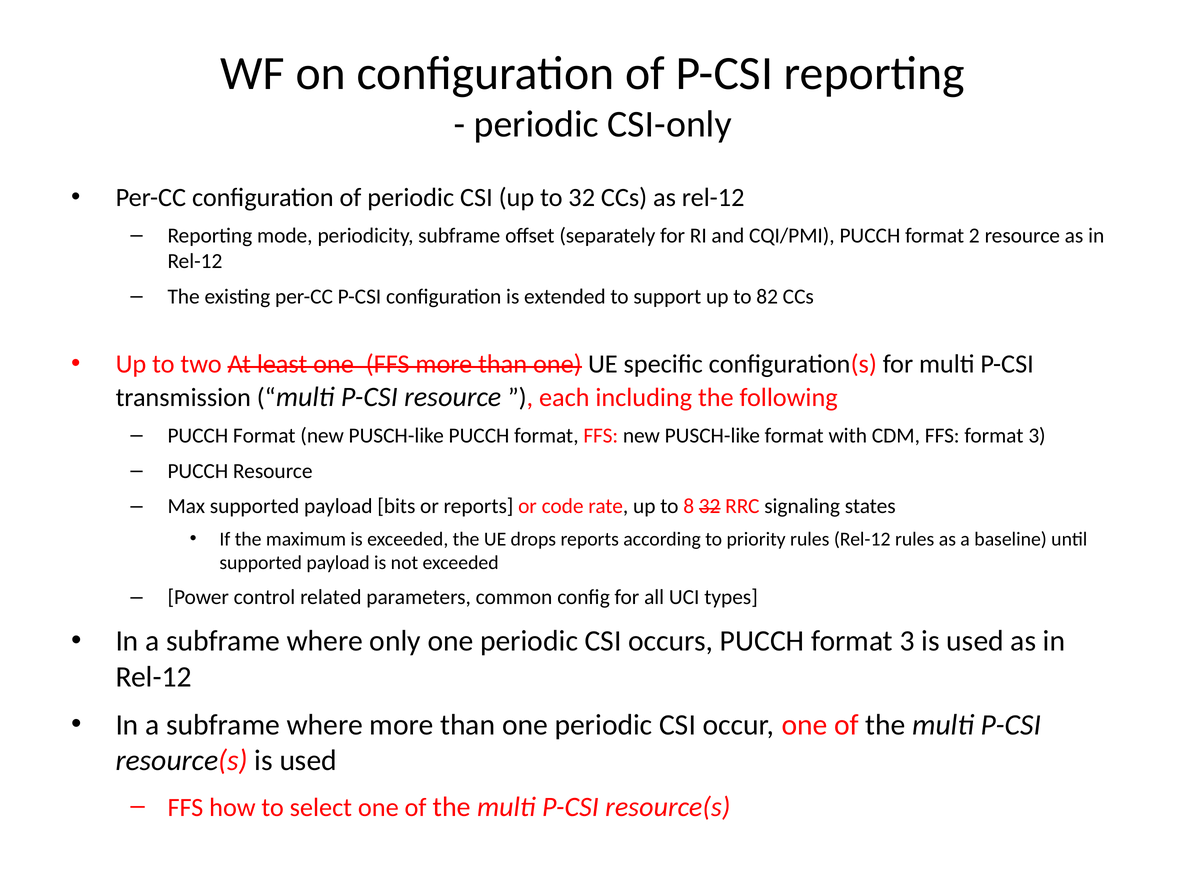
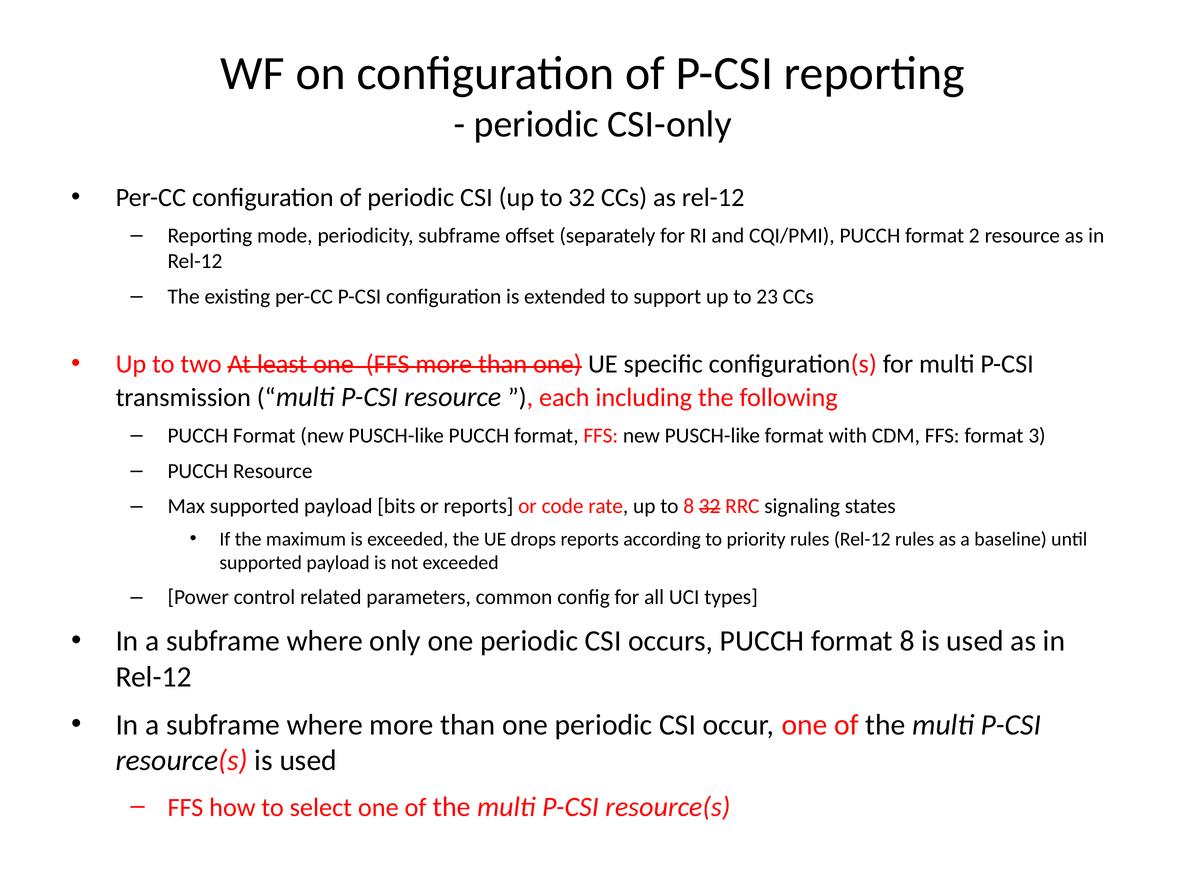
82: 82 -> 23
PUCCH format 3: 3 -> 8
